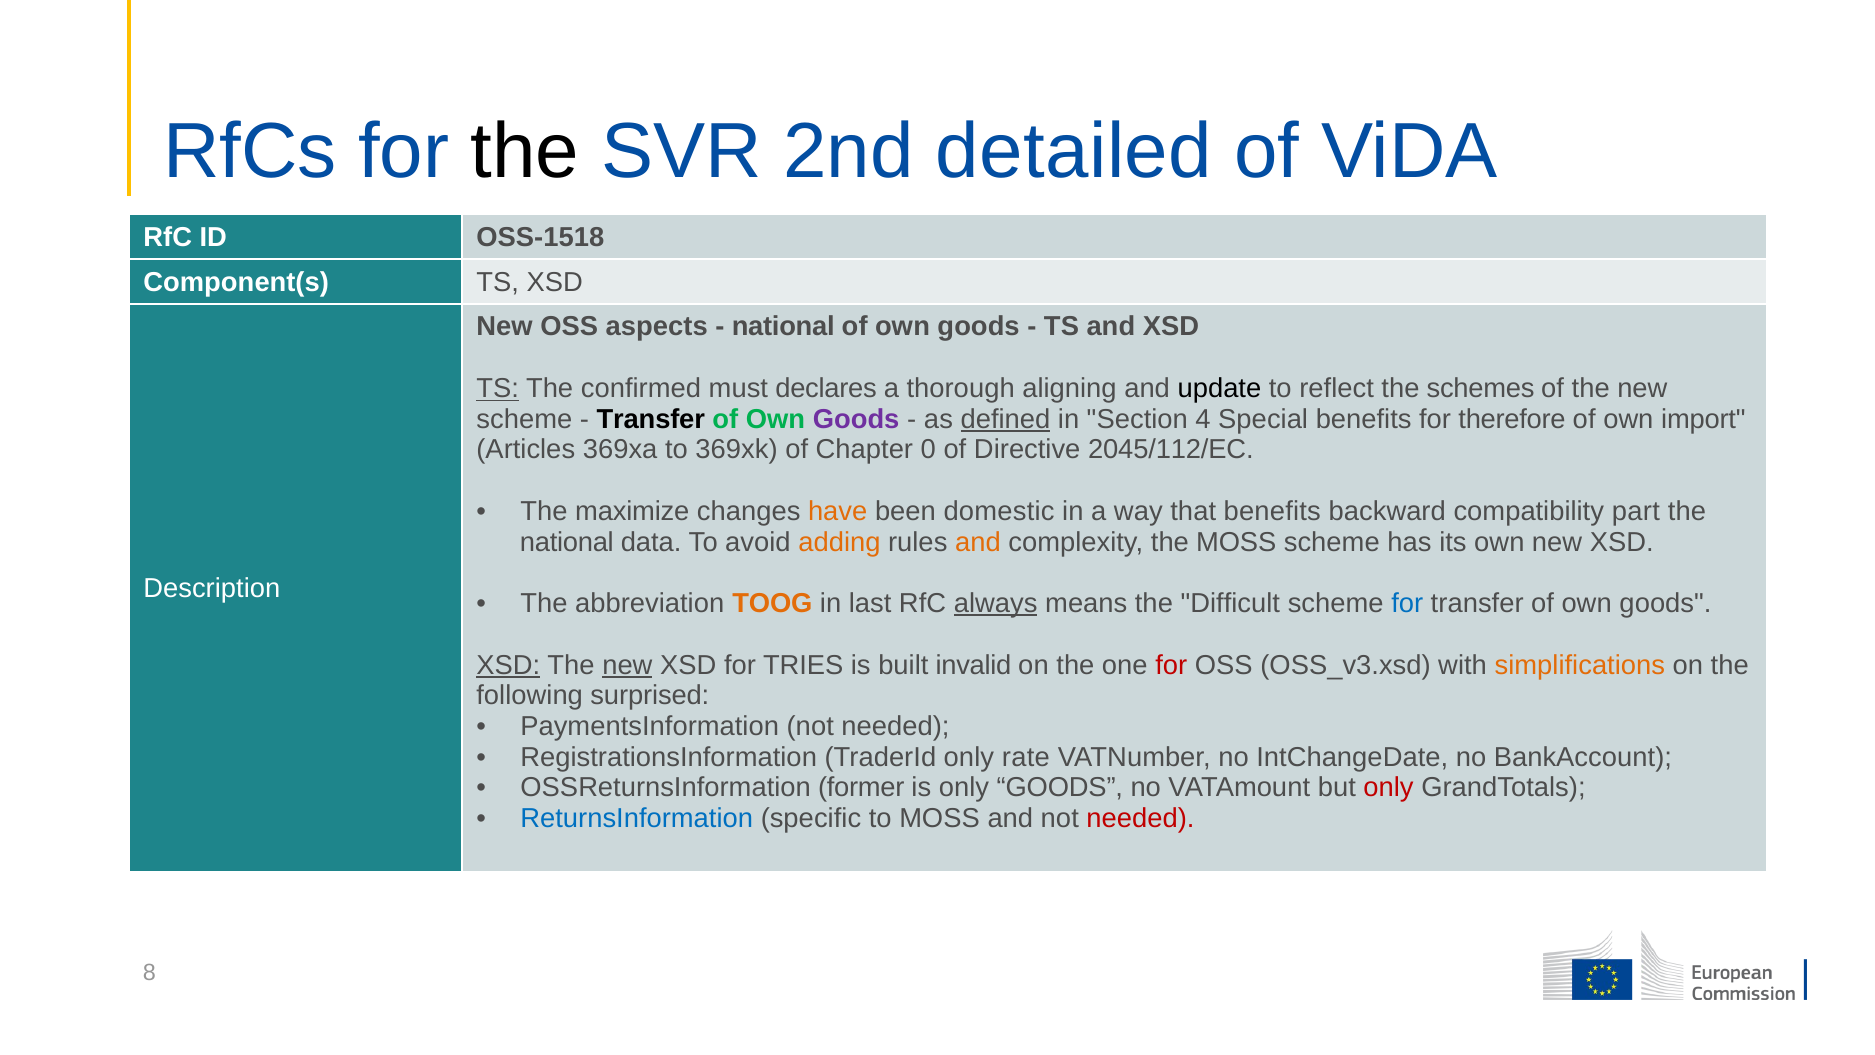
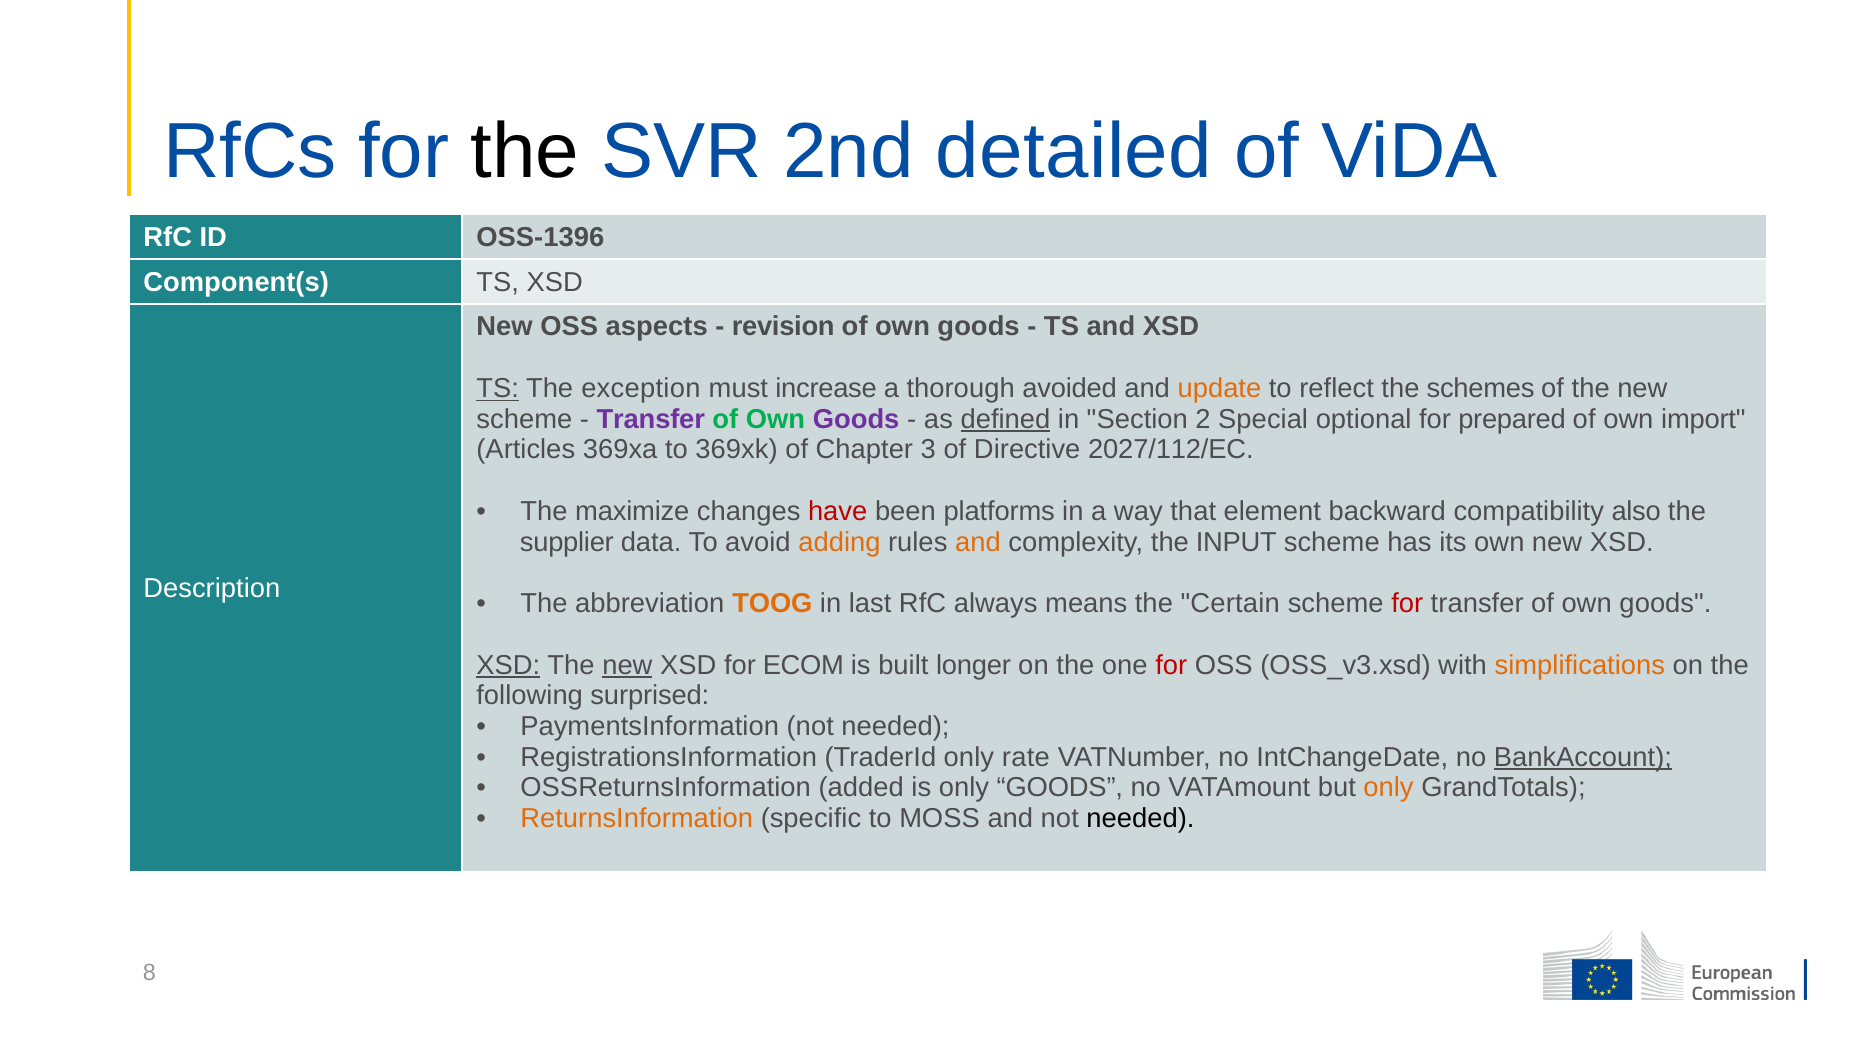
OSS-1518: OSS-1518 -> OSS-1396
national at (783, 327): national -> revision
confirmed: confirmed -> exception
declares: declares -> increase
aligning: aligning -> avoided
update colour: black -> orange
Transfer at (651, 419) colour: black -> purple
4: 4 -> 2
Special benefits: benefits -> optional
therefore: therefore -> prepared
0: 0 -> 3
2045/112/EC: 2045/112/EC -> 2027/112/EC
have colour: orange -> red
domestic: domestic -> platforms
that benefits: benefits -> element
part: part -> also
national at (567, 542): national -> supplier
the MOSS: MOSS -> INPUT
always underline: present -> none
Difficult: Difficult -> Certain
for at (1407, 603) colour: blue -> red
TRIES: TRIES -> ECOM
invalid: invalid -> longer
BankAccount underline: none -> present
former: former -> added
only at (1389, 788) colour: red -> orange
ReturnsInformation colour: blue -> orange
needed at (1140, 818) colour: red -> black
